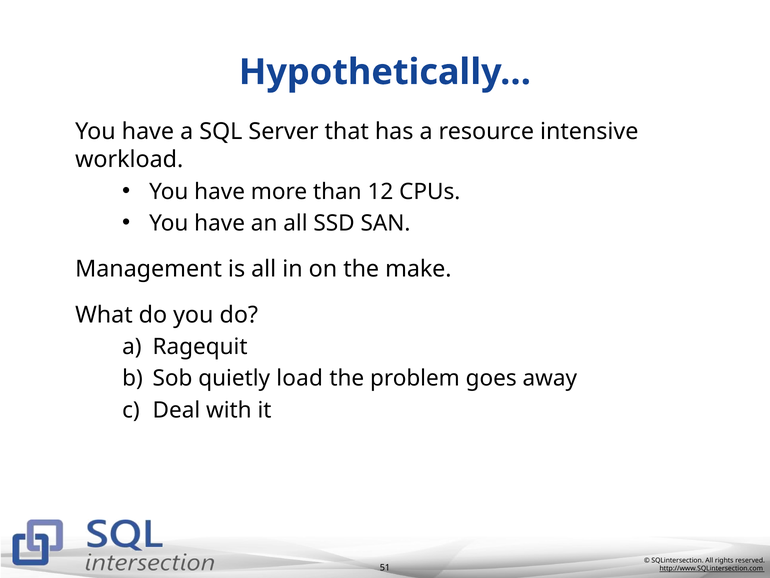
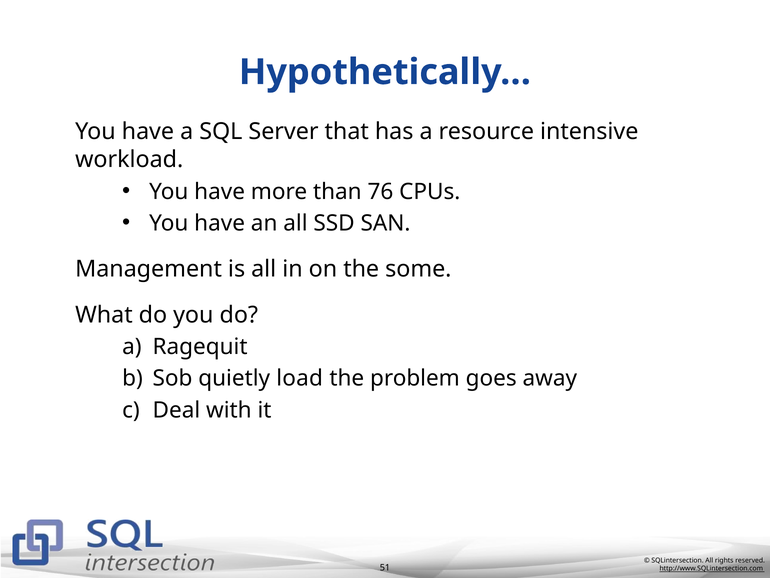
12: 12 -> 76
make: make -> some
